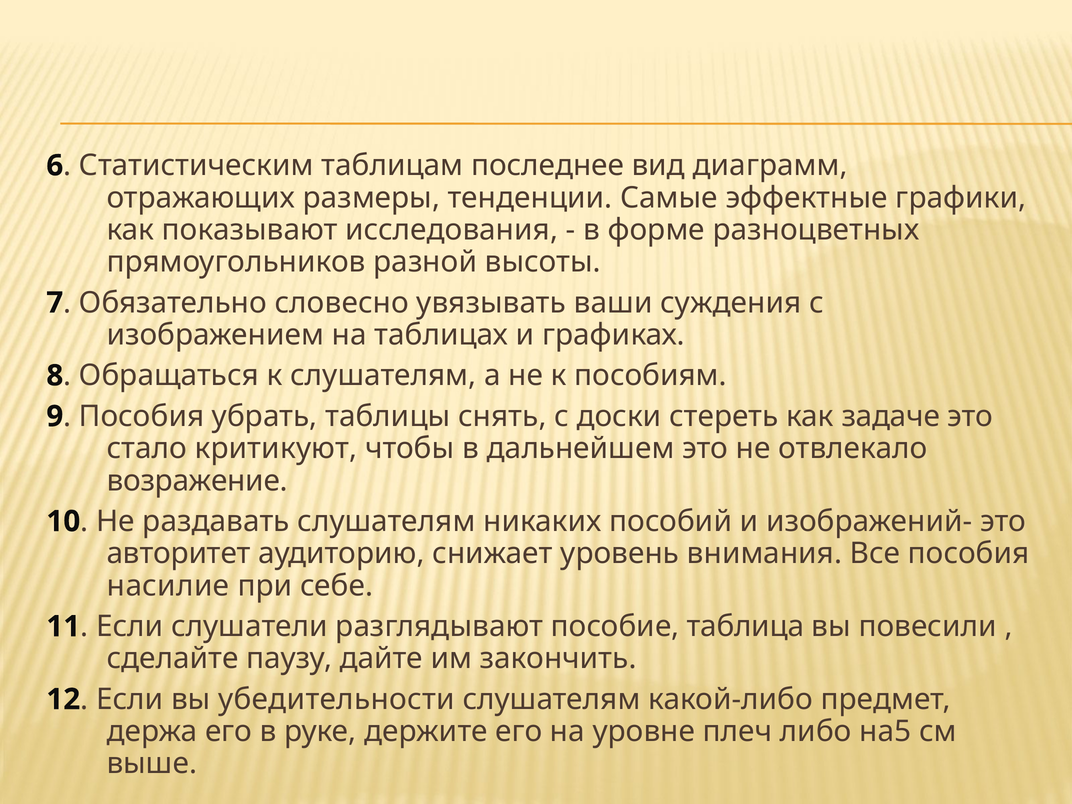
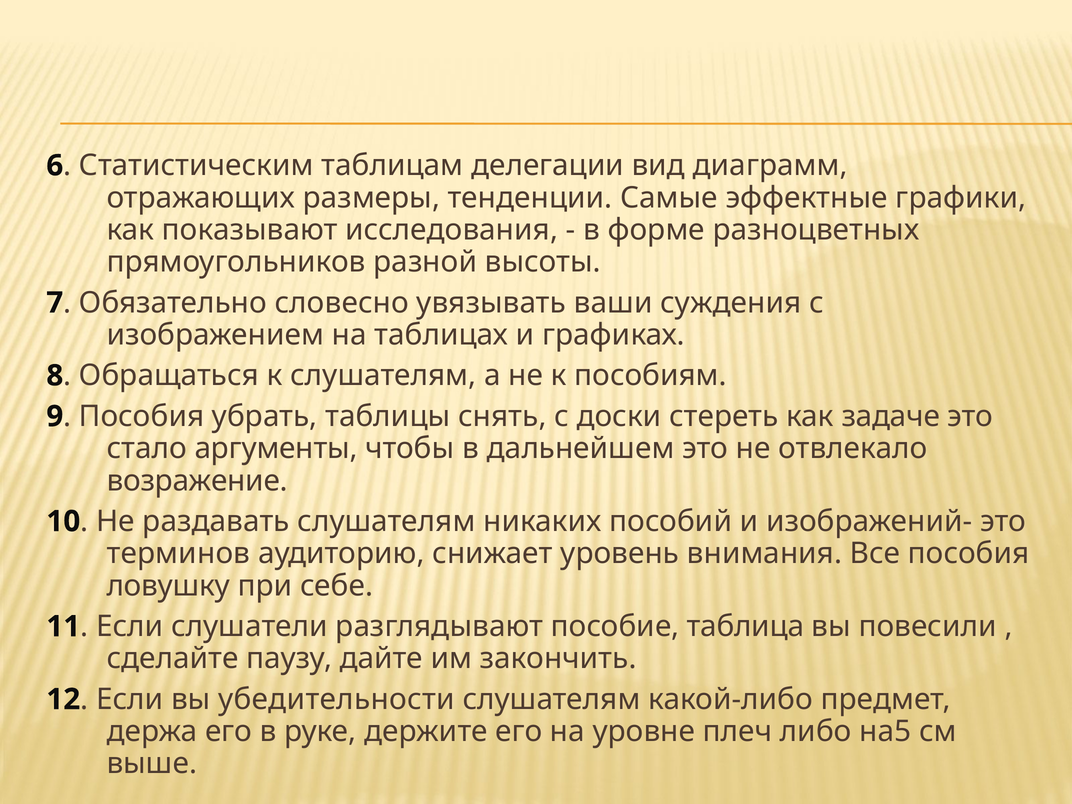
последнее: последнее -> делегации
критикуют: критикуют -> аргументы
авторитет: авторитет -> терминов
насилие: насилие -> ловушку
